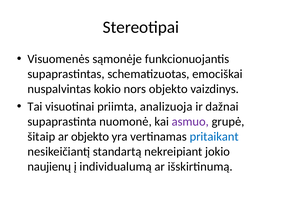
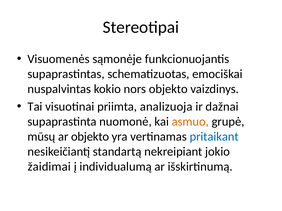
asmuo colour: purple -> orange
šitaip: šitaip -> mūsų
naujienų: naujienų -> žaidimai
